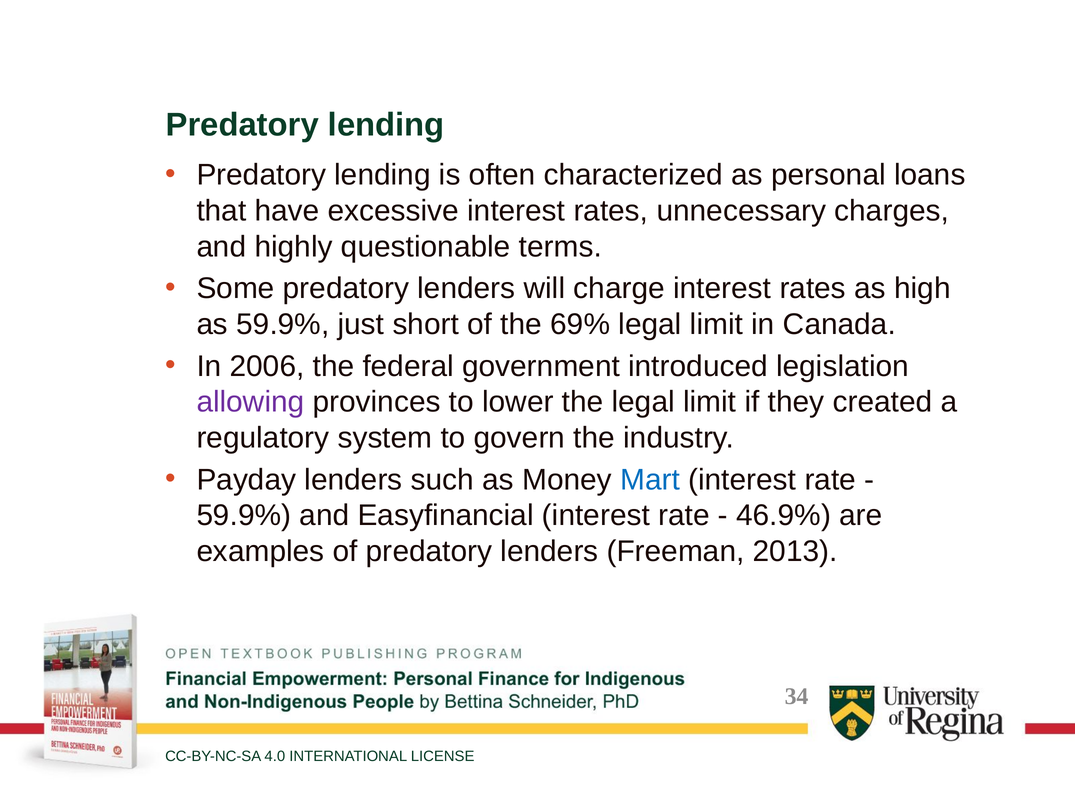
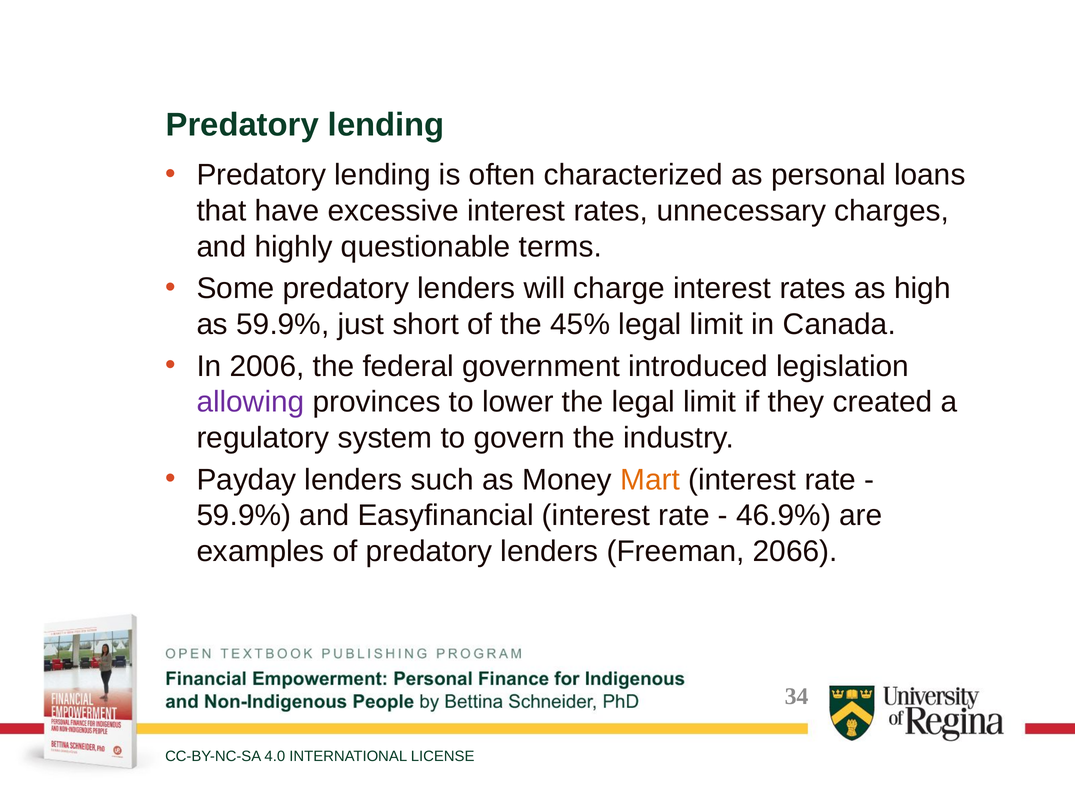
69%: 69% -> 45%
Mart colour: blue -> orange
2013: 2013 -> 2066
